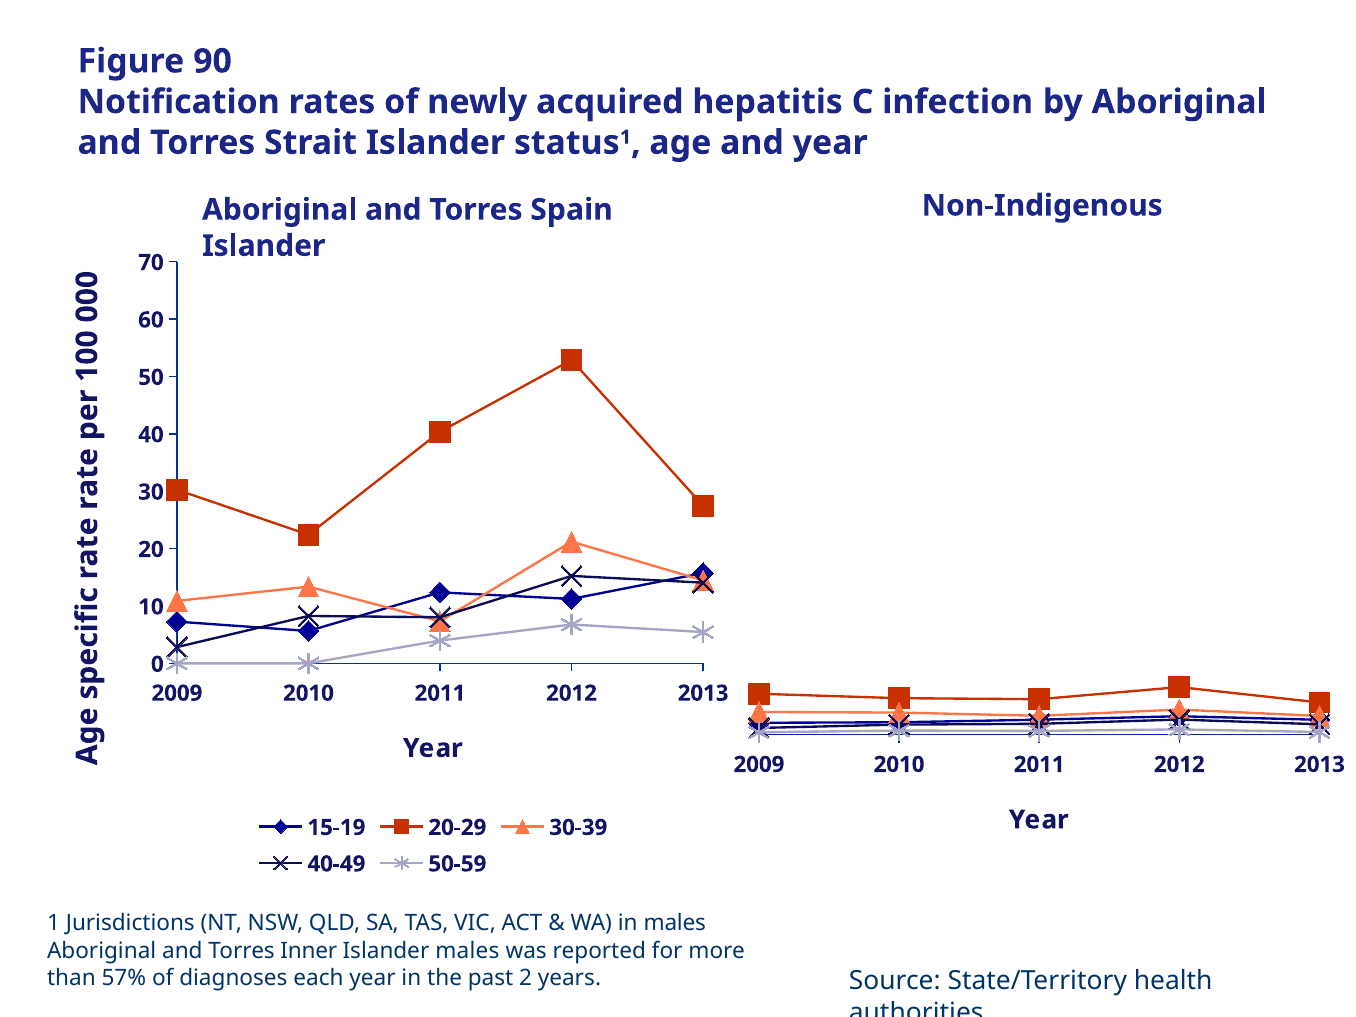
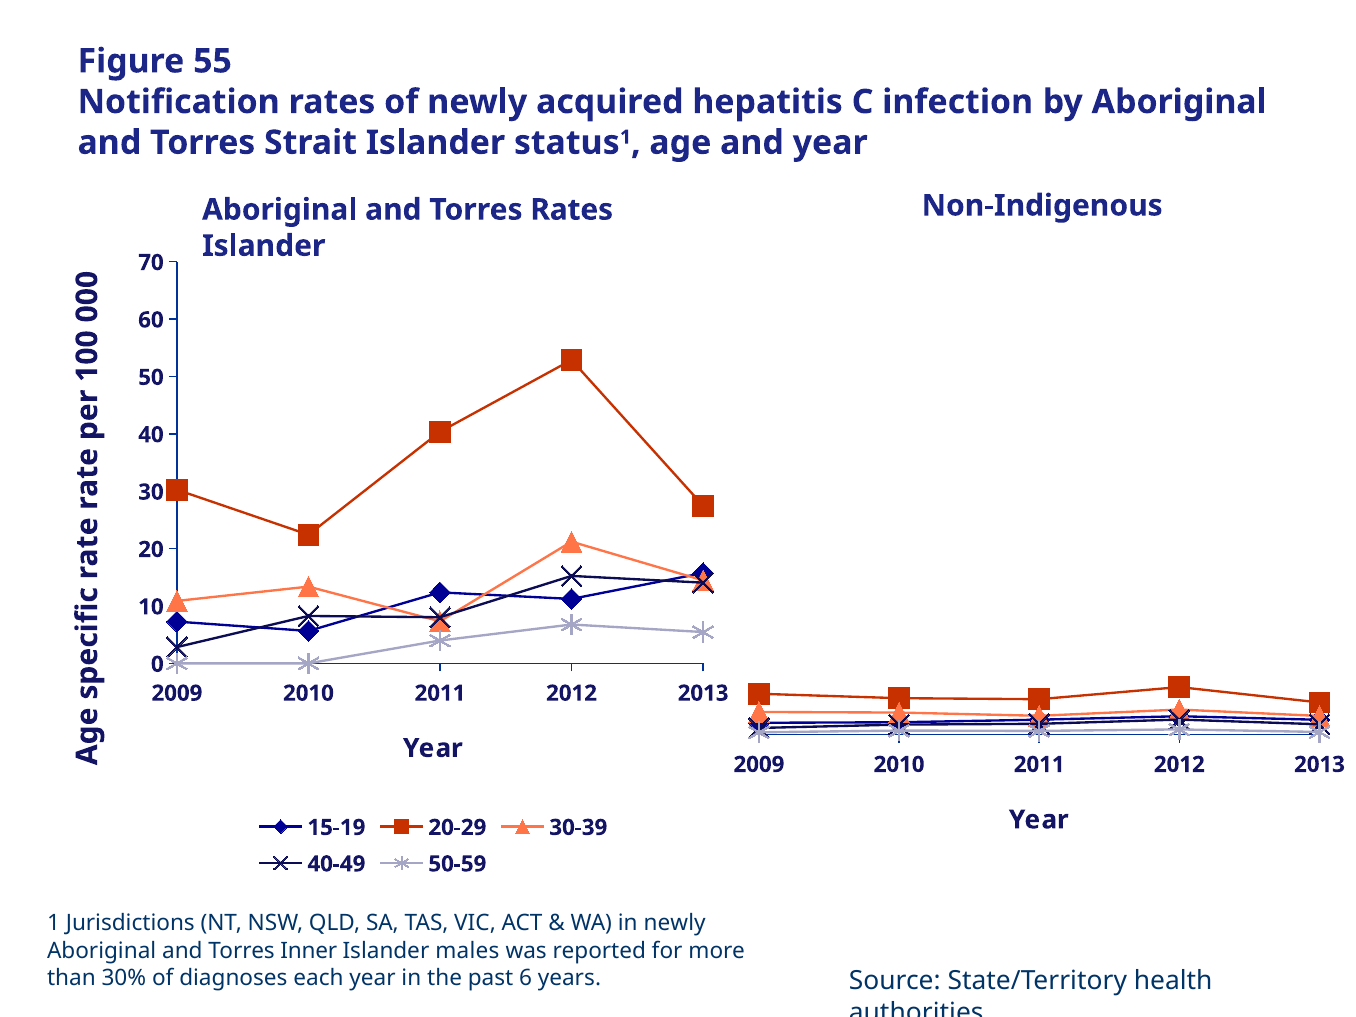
90: 90 -> 55
Torres Spain: Spain -> Rates
in males: males -> newly
57%: 57% -> 30%
2: 2 -> 6
